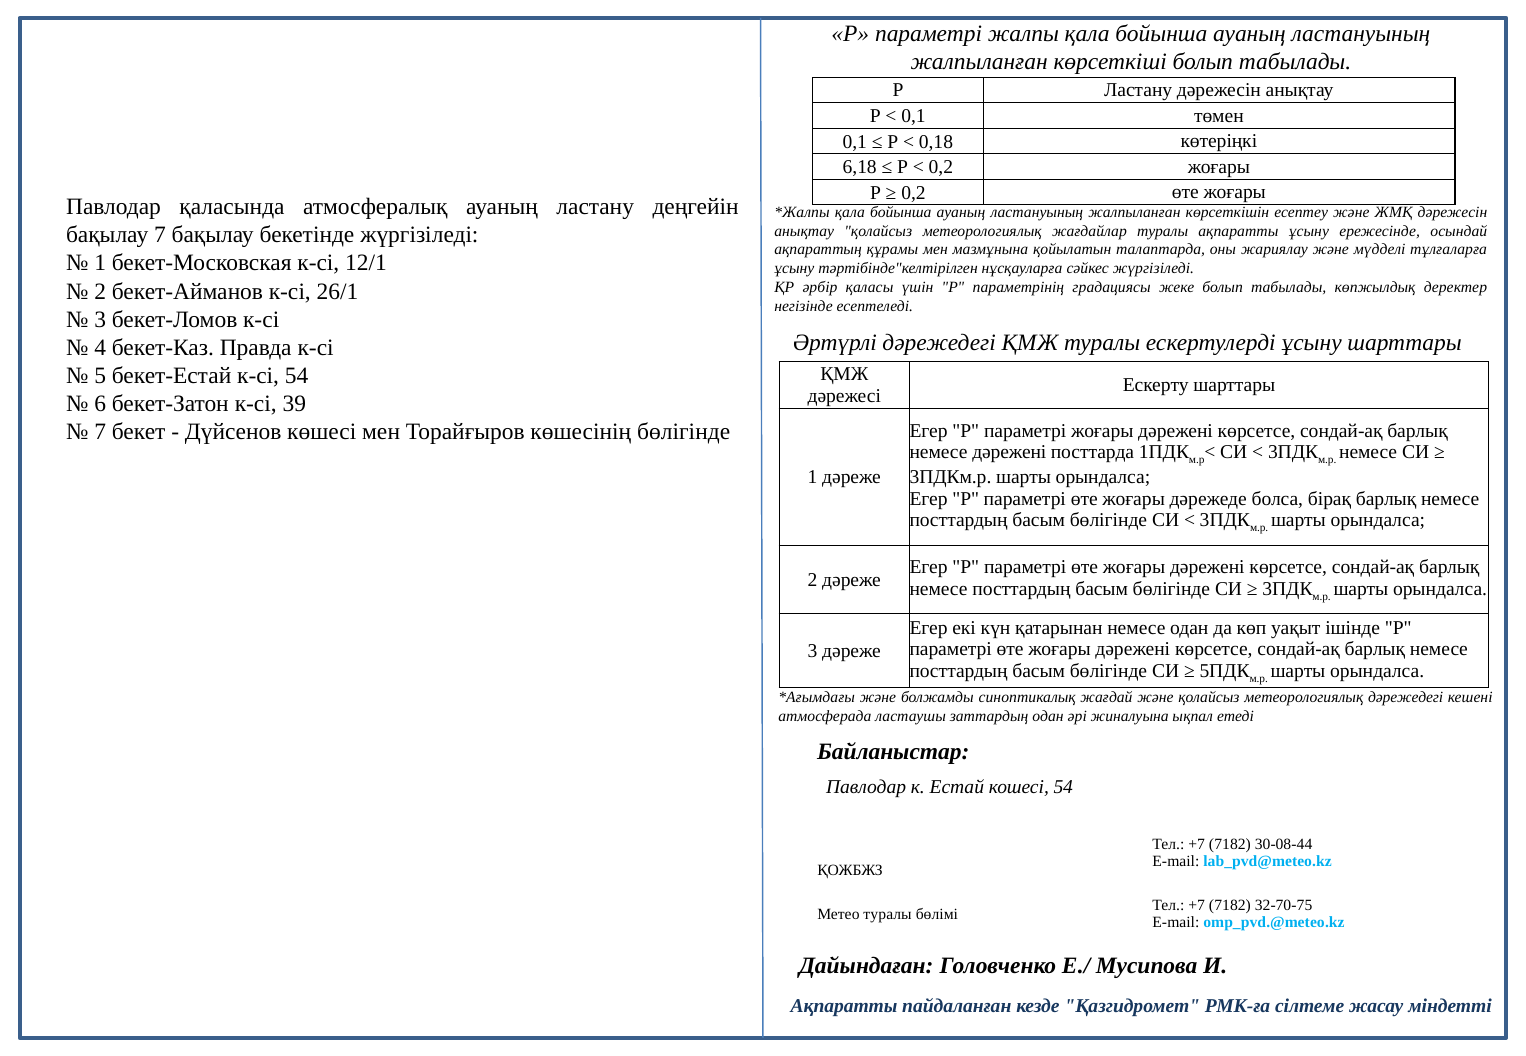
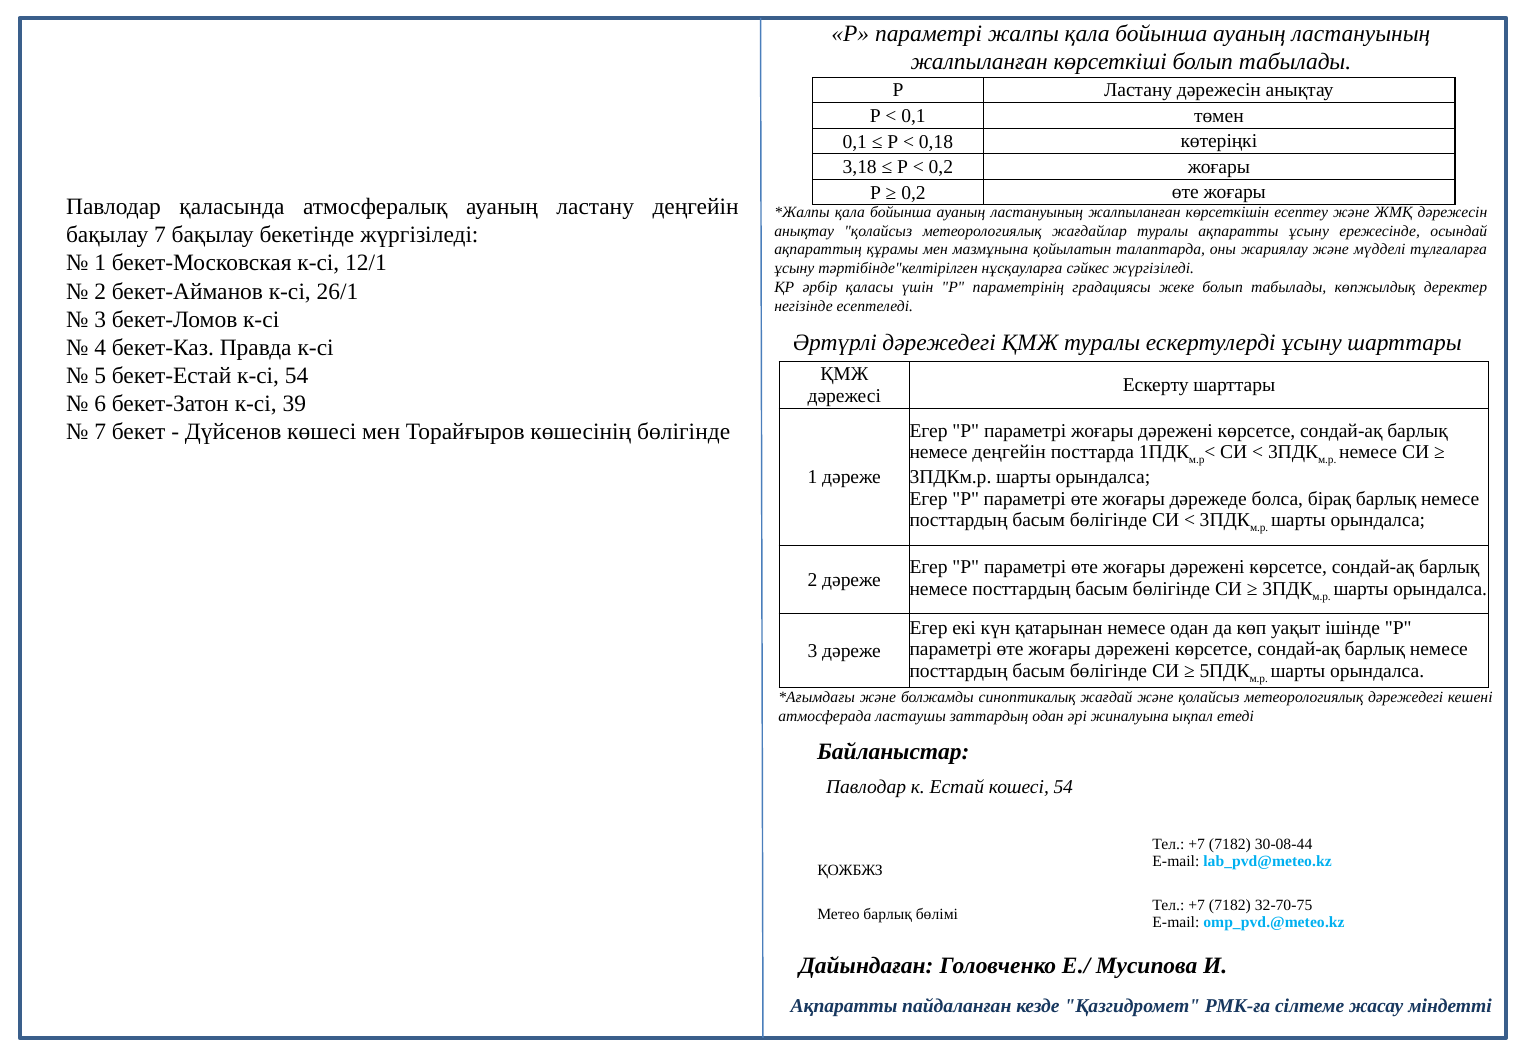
6,18: 6,18 -> 3,18
немесе дәрежені: дәрежені -> деңгейін
Метео туралы: туралы -> барлық
